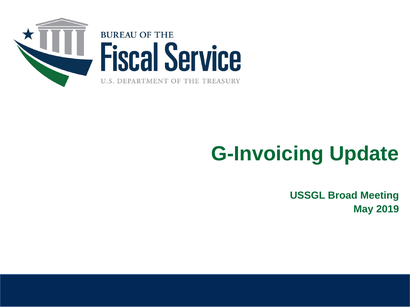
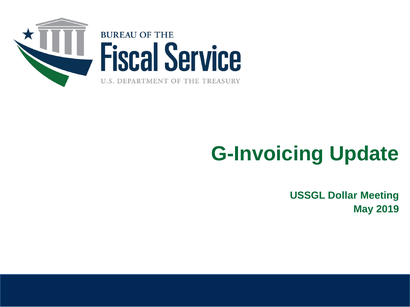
Broad: Broad -> Dollar
